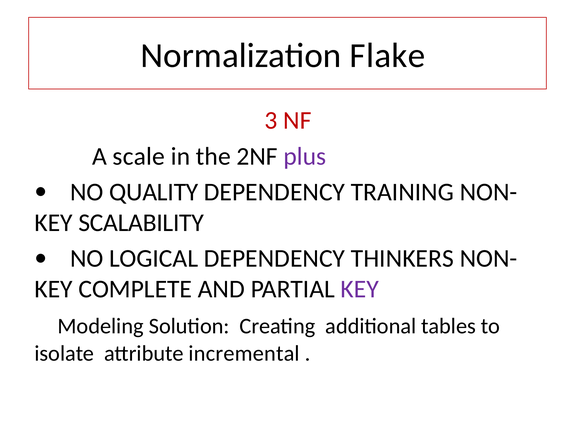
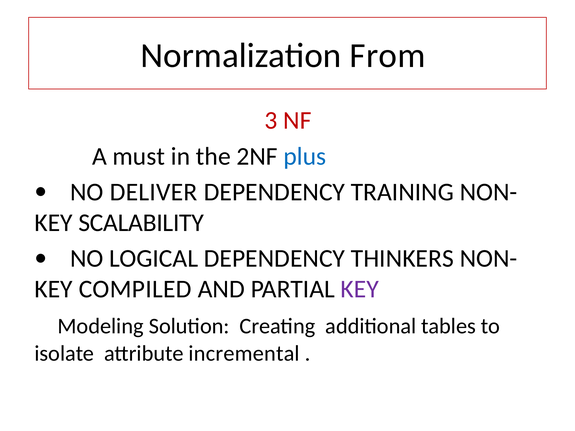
Flake: Flake -> From
scale: scale -> must
plus colour: purple -> blue
QUALITY: QUALITY -> DELIVER
COMPLETE: COMPLETE -> COMPILED
